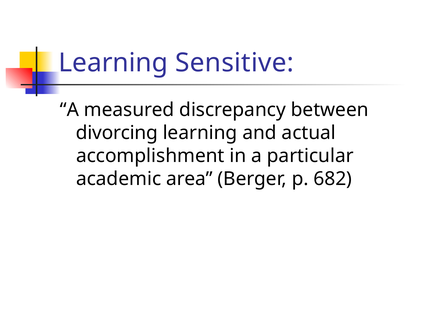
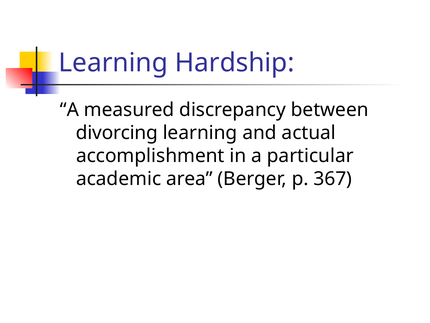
Sensitive: Sensitive -> Hardship
682: 682 -> 367
